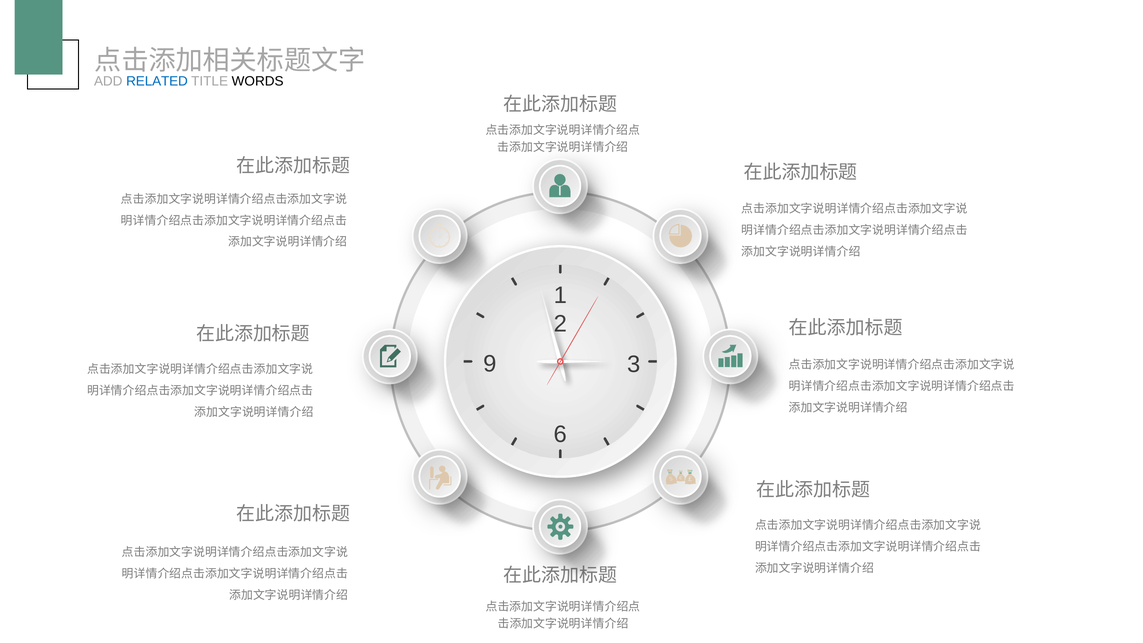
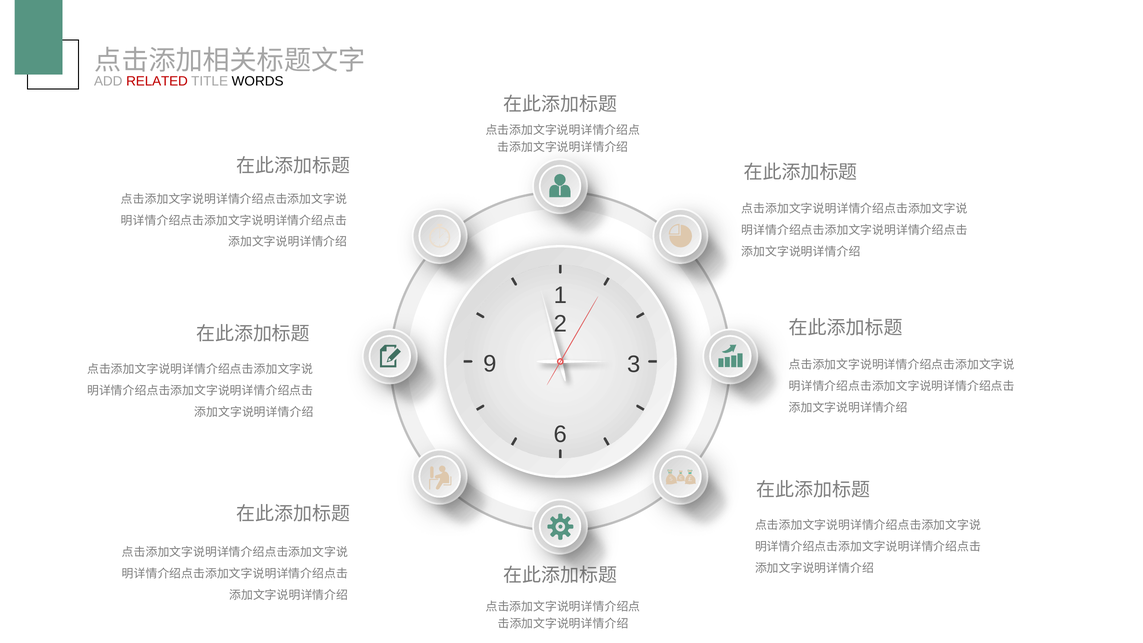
RELATED colour: blue -> red
